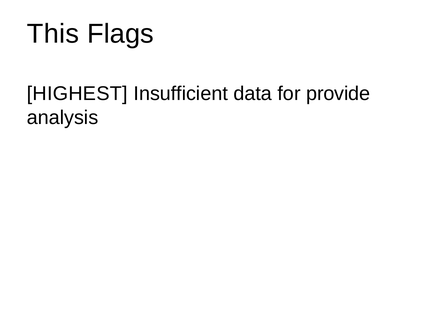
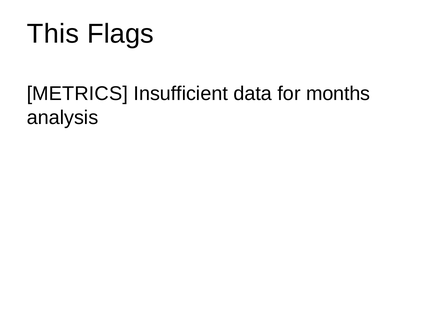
HIGHEST: HIGHEST -> METRICS
provide: provide -> months
